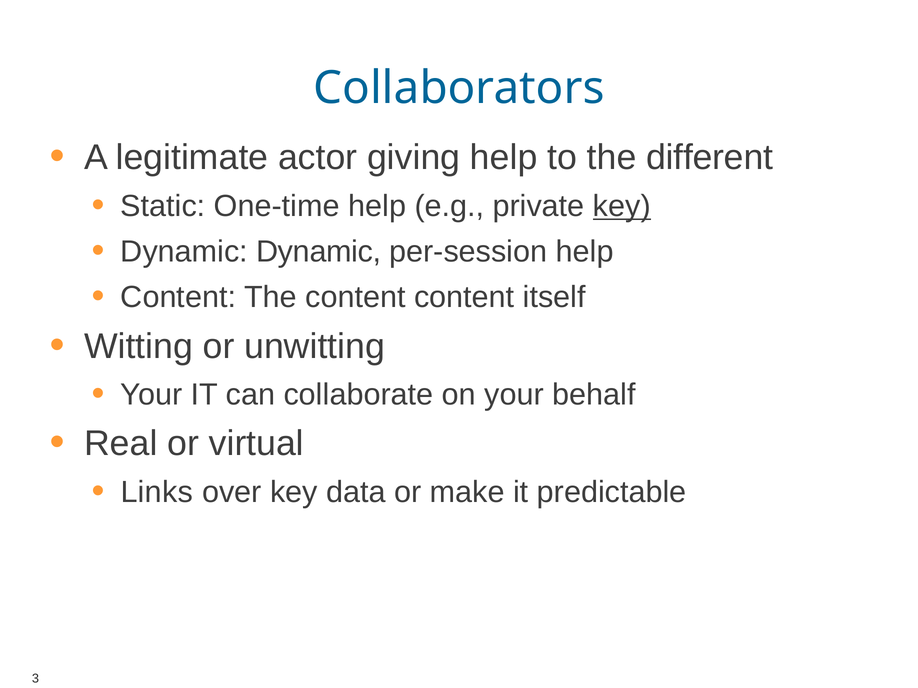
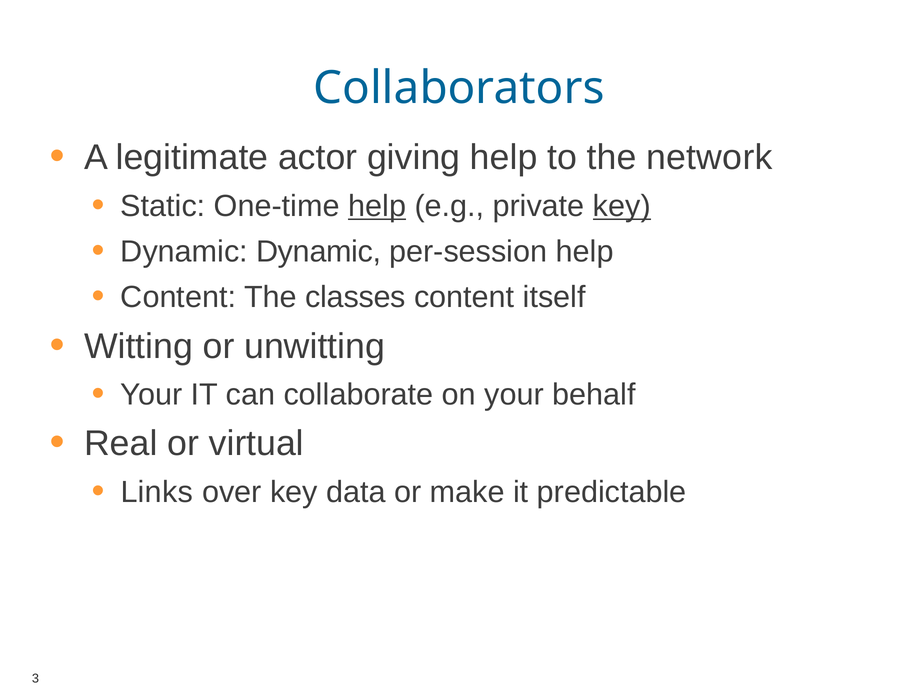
different: different -> network
help at (377, 206) underline: none -> present
The content: content -> classes
